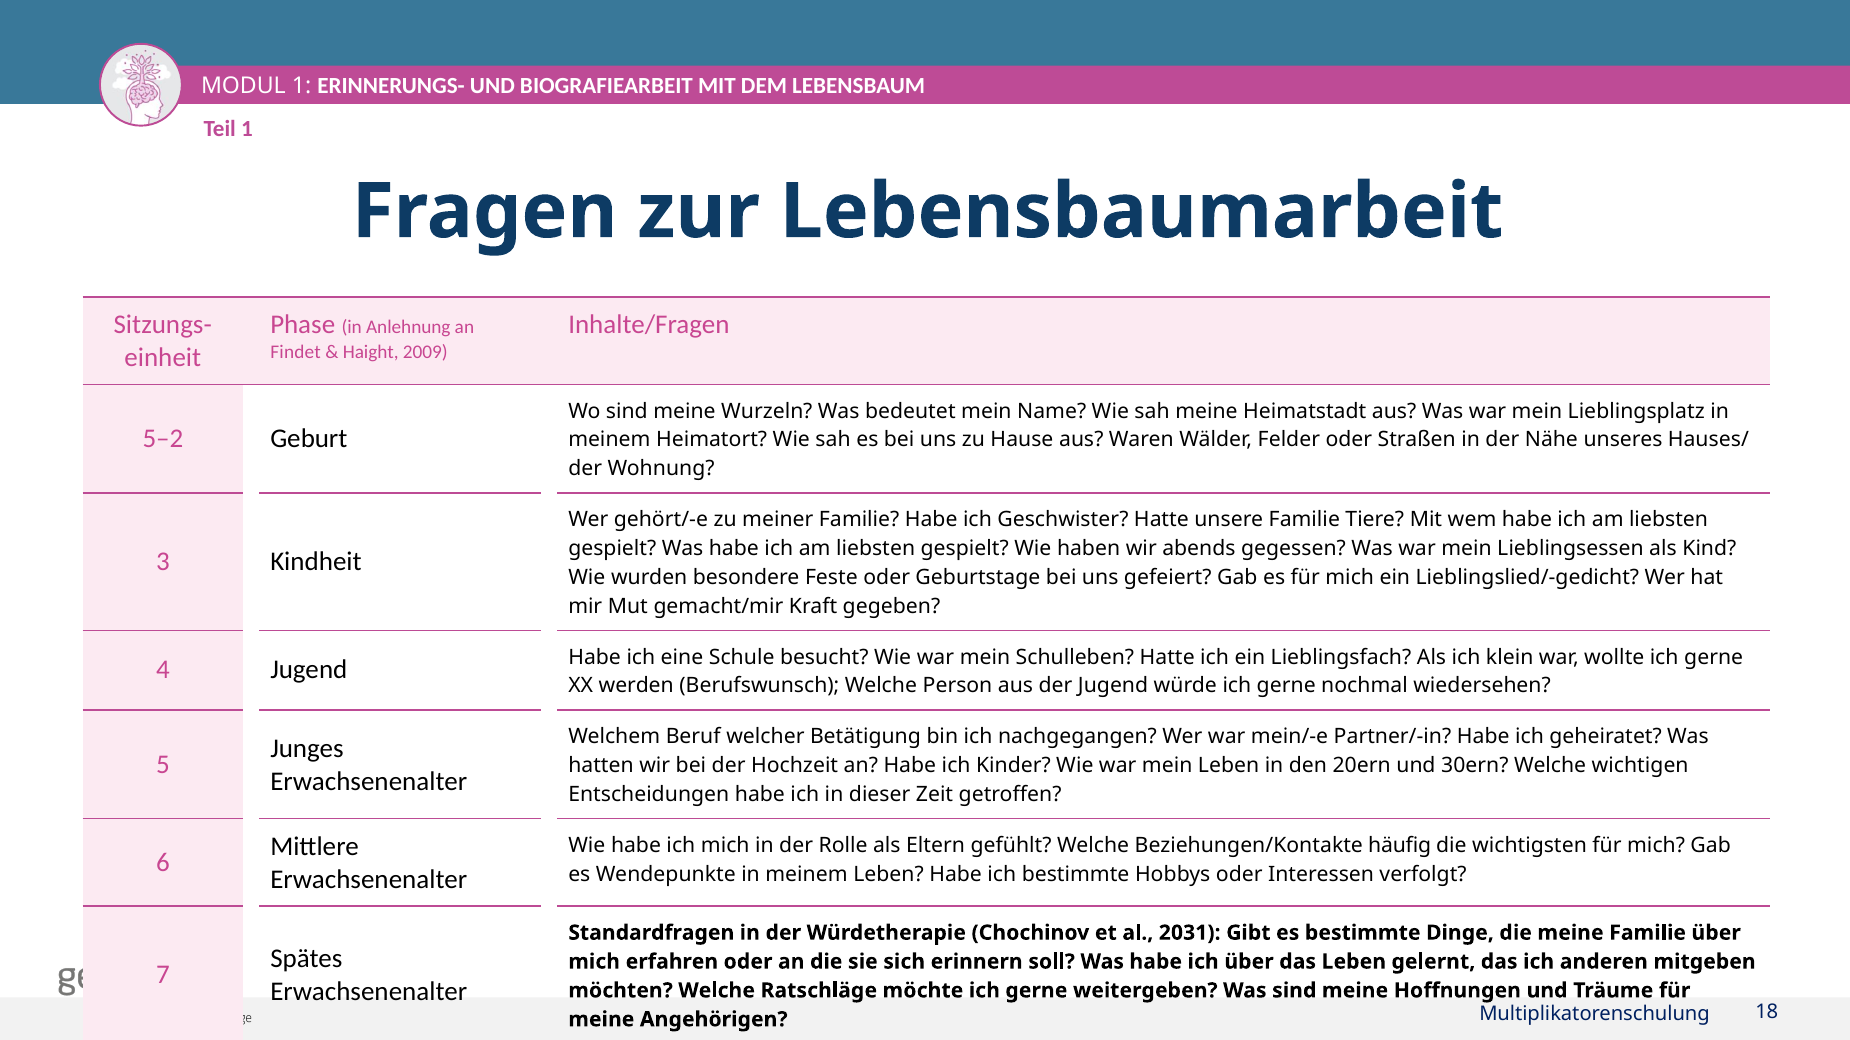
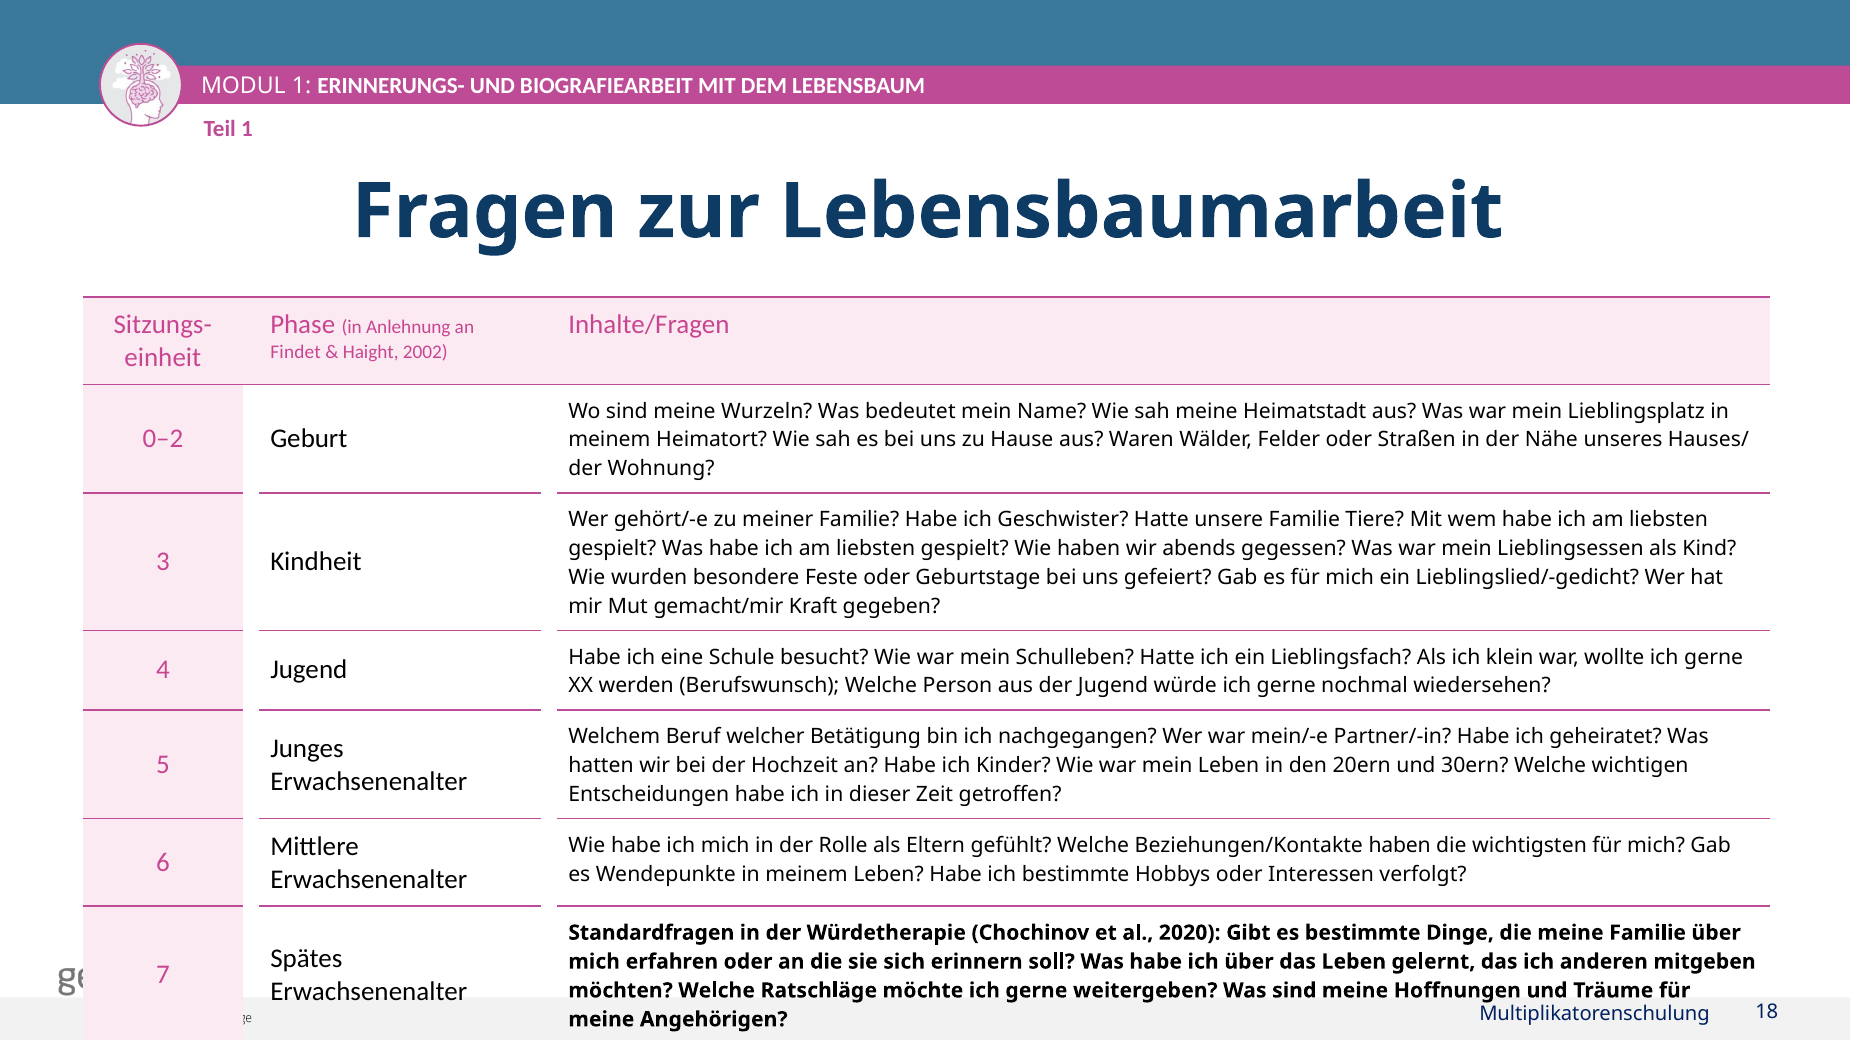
2009: 2009 -> 2002
5–2: 5–2 -> 0–2
Beziehungen/Kontakte häufig: häufig -> haben
2031: 2031 -> 2020
